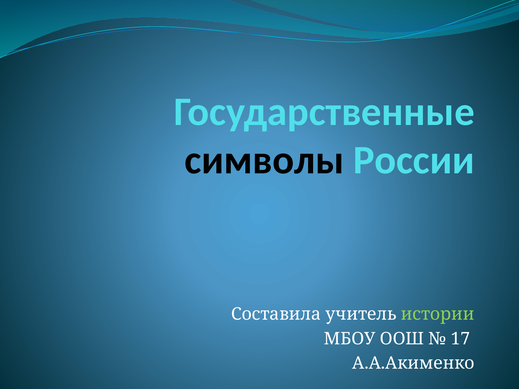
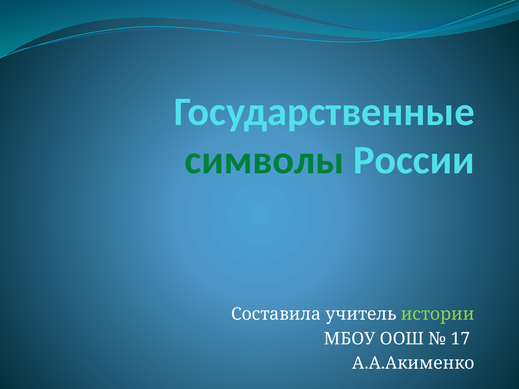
символы colour: black -> green
